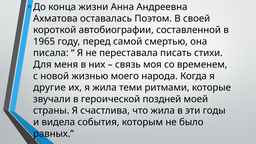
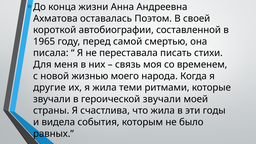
героической поздней: поздней -> звучали
